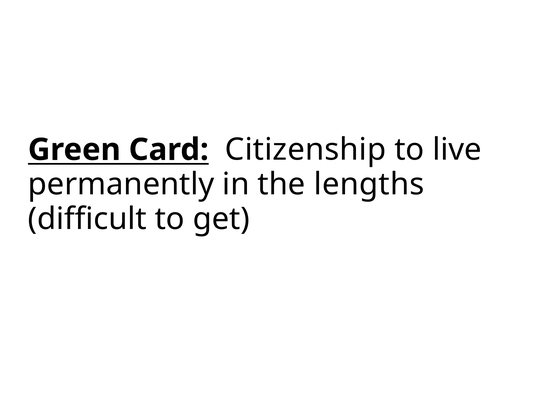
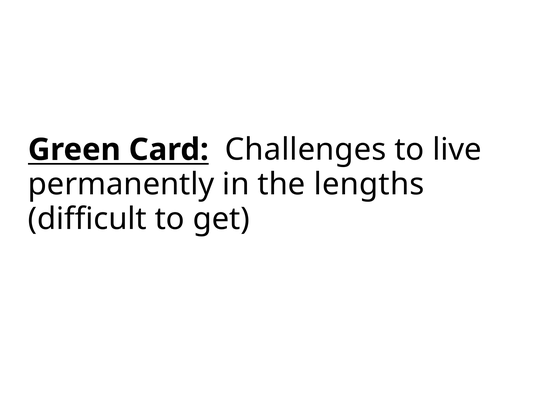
Citizenship: Citizenship -> Challenges
